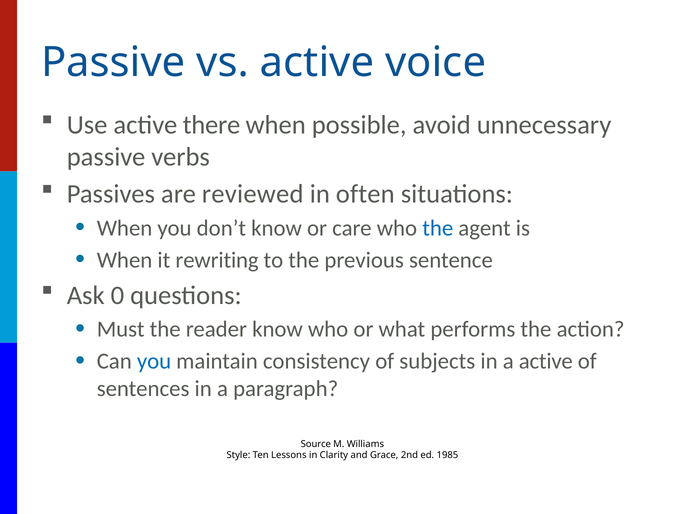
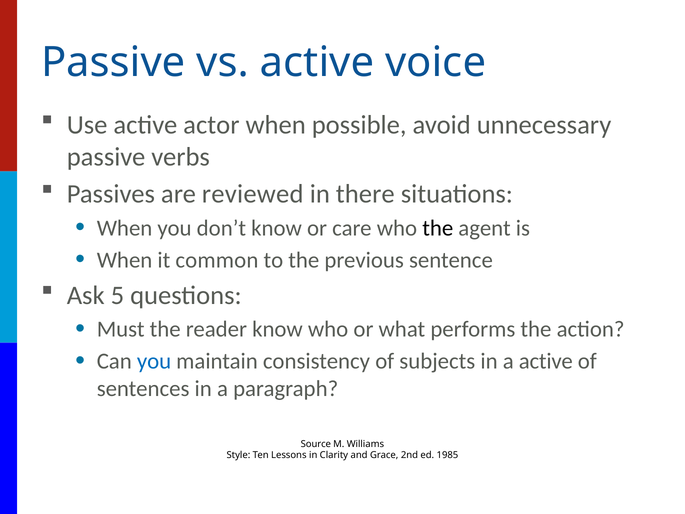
there: there -> actor
often: often -> there
the at (438, 228) colour: blue -> black
rewriting: rewriting -> common
0: 0 -> 5
